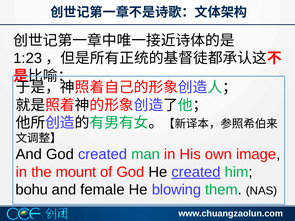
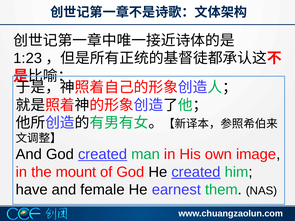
created at (103, 154) underline: none -> present
bohu: bohu -> have
blowing: blowing -> earnest
